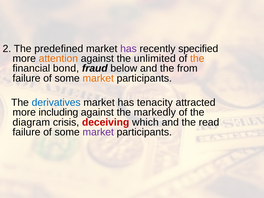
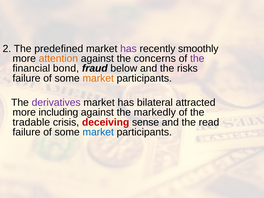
specified: specified -> smoothly
unlimited: unlimited -> concerns
the at (197, 59) colour: orange -> purple
from: from -> risks
derivatives colour: blue -> purple
tenacity: tenacity -> bilateral
diagram: diagram -> tradable
which: which -> sense
market at (98, 132) colour: purple -> blue
